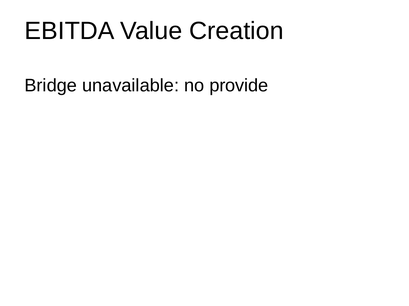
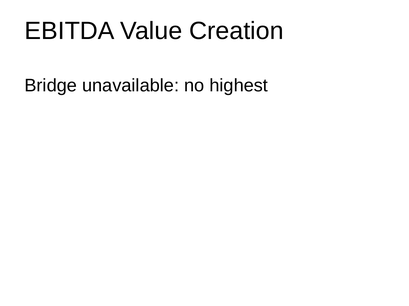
provide: provide -> highest
